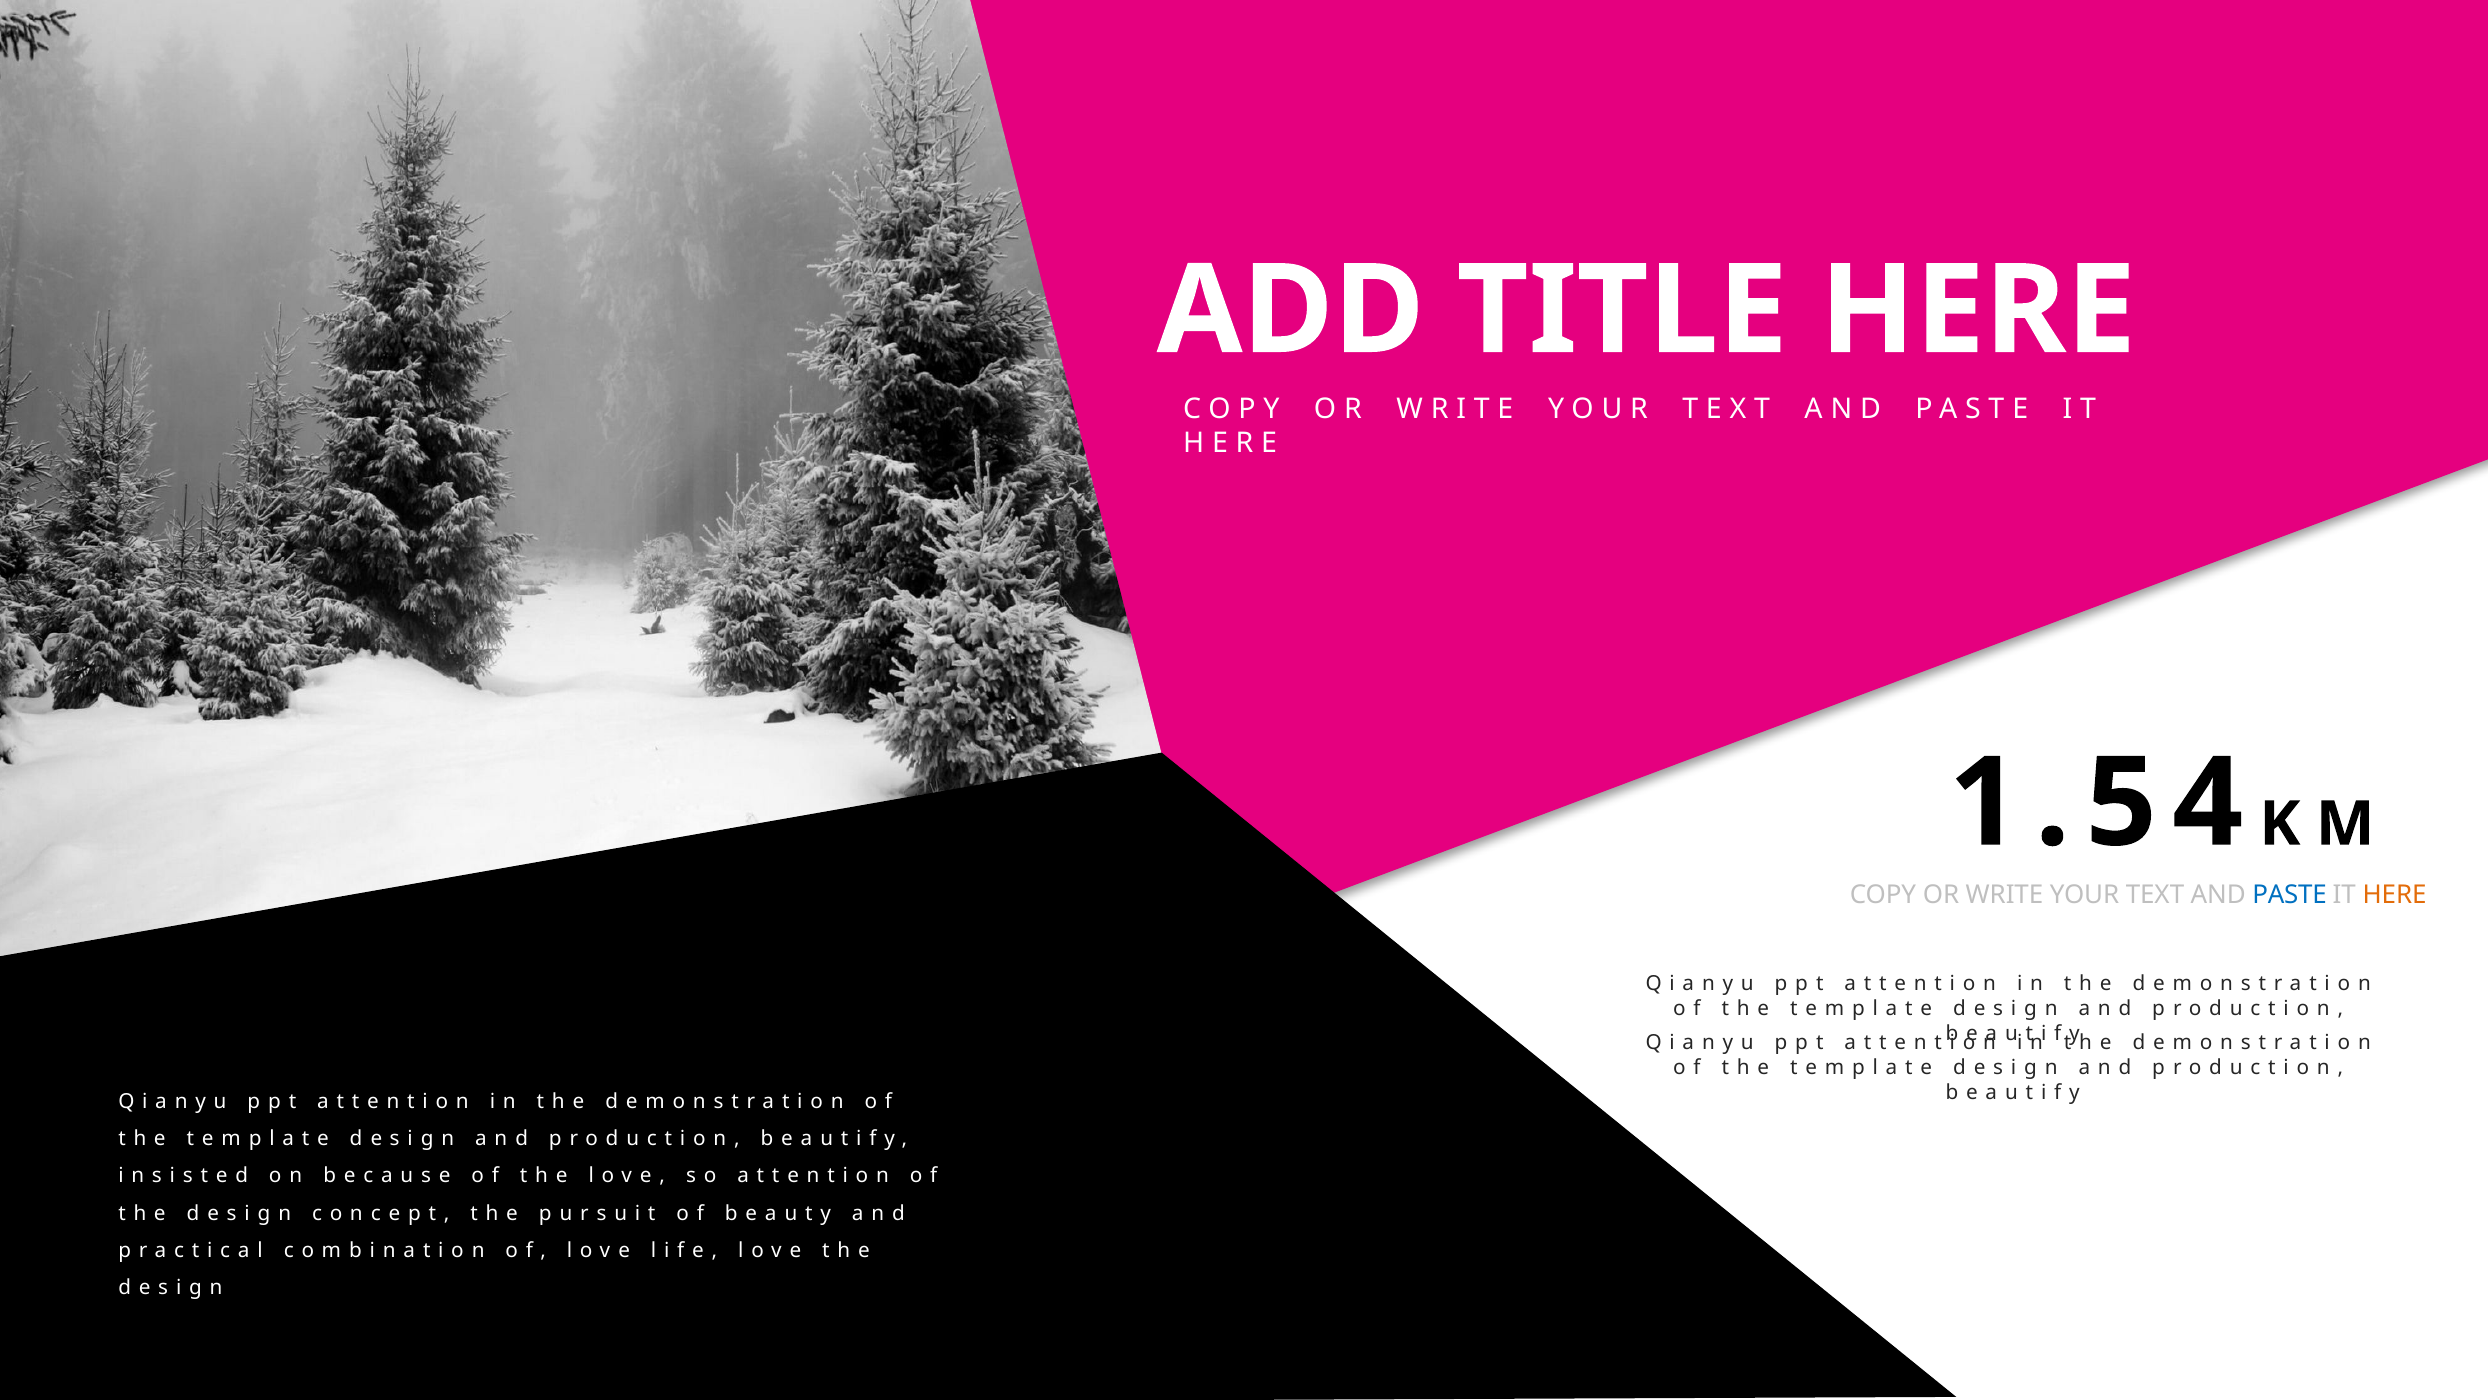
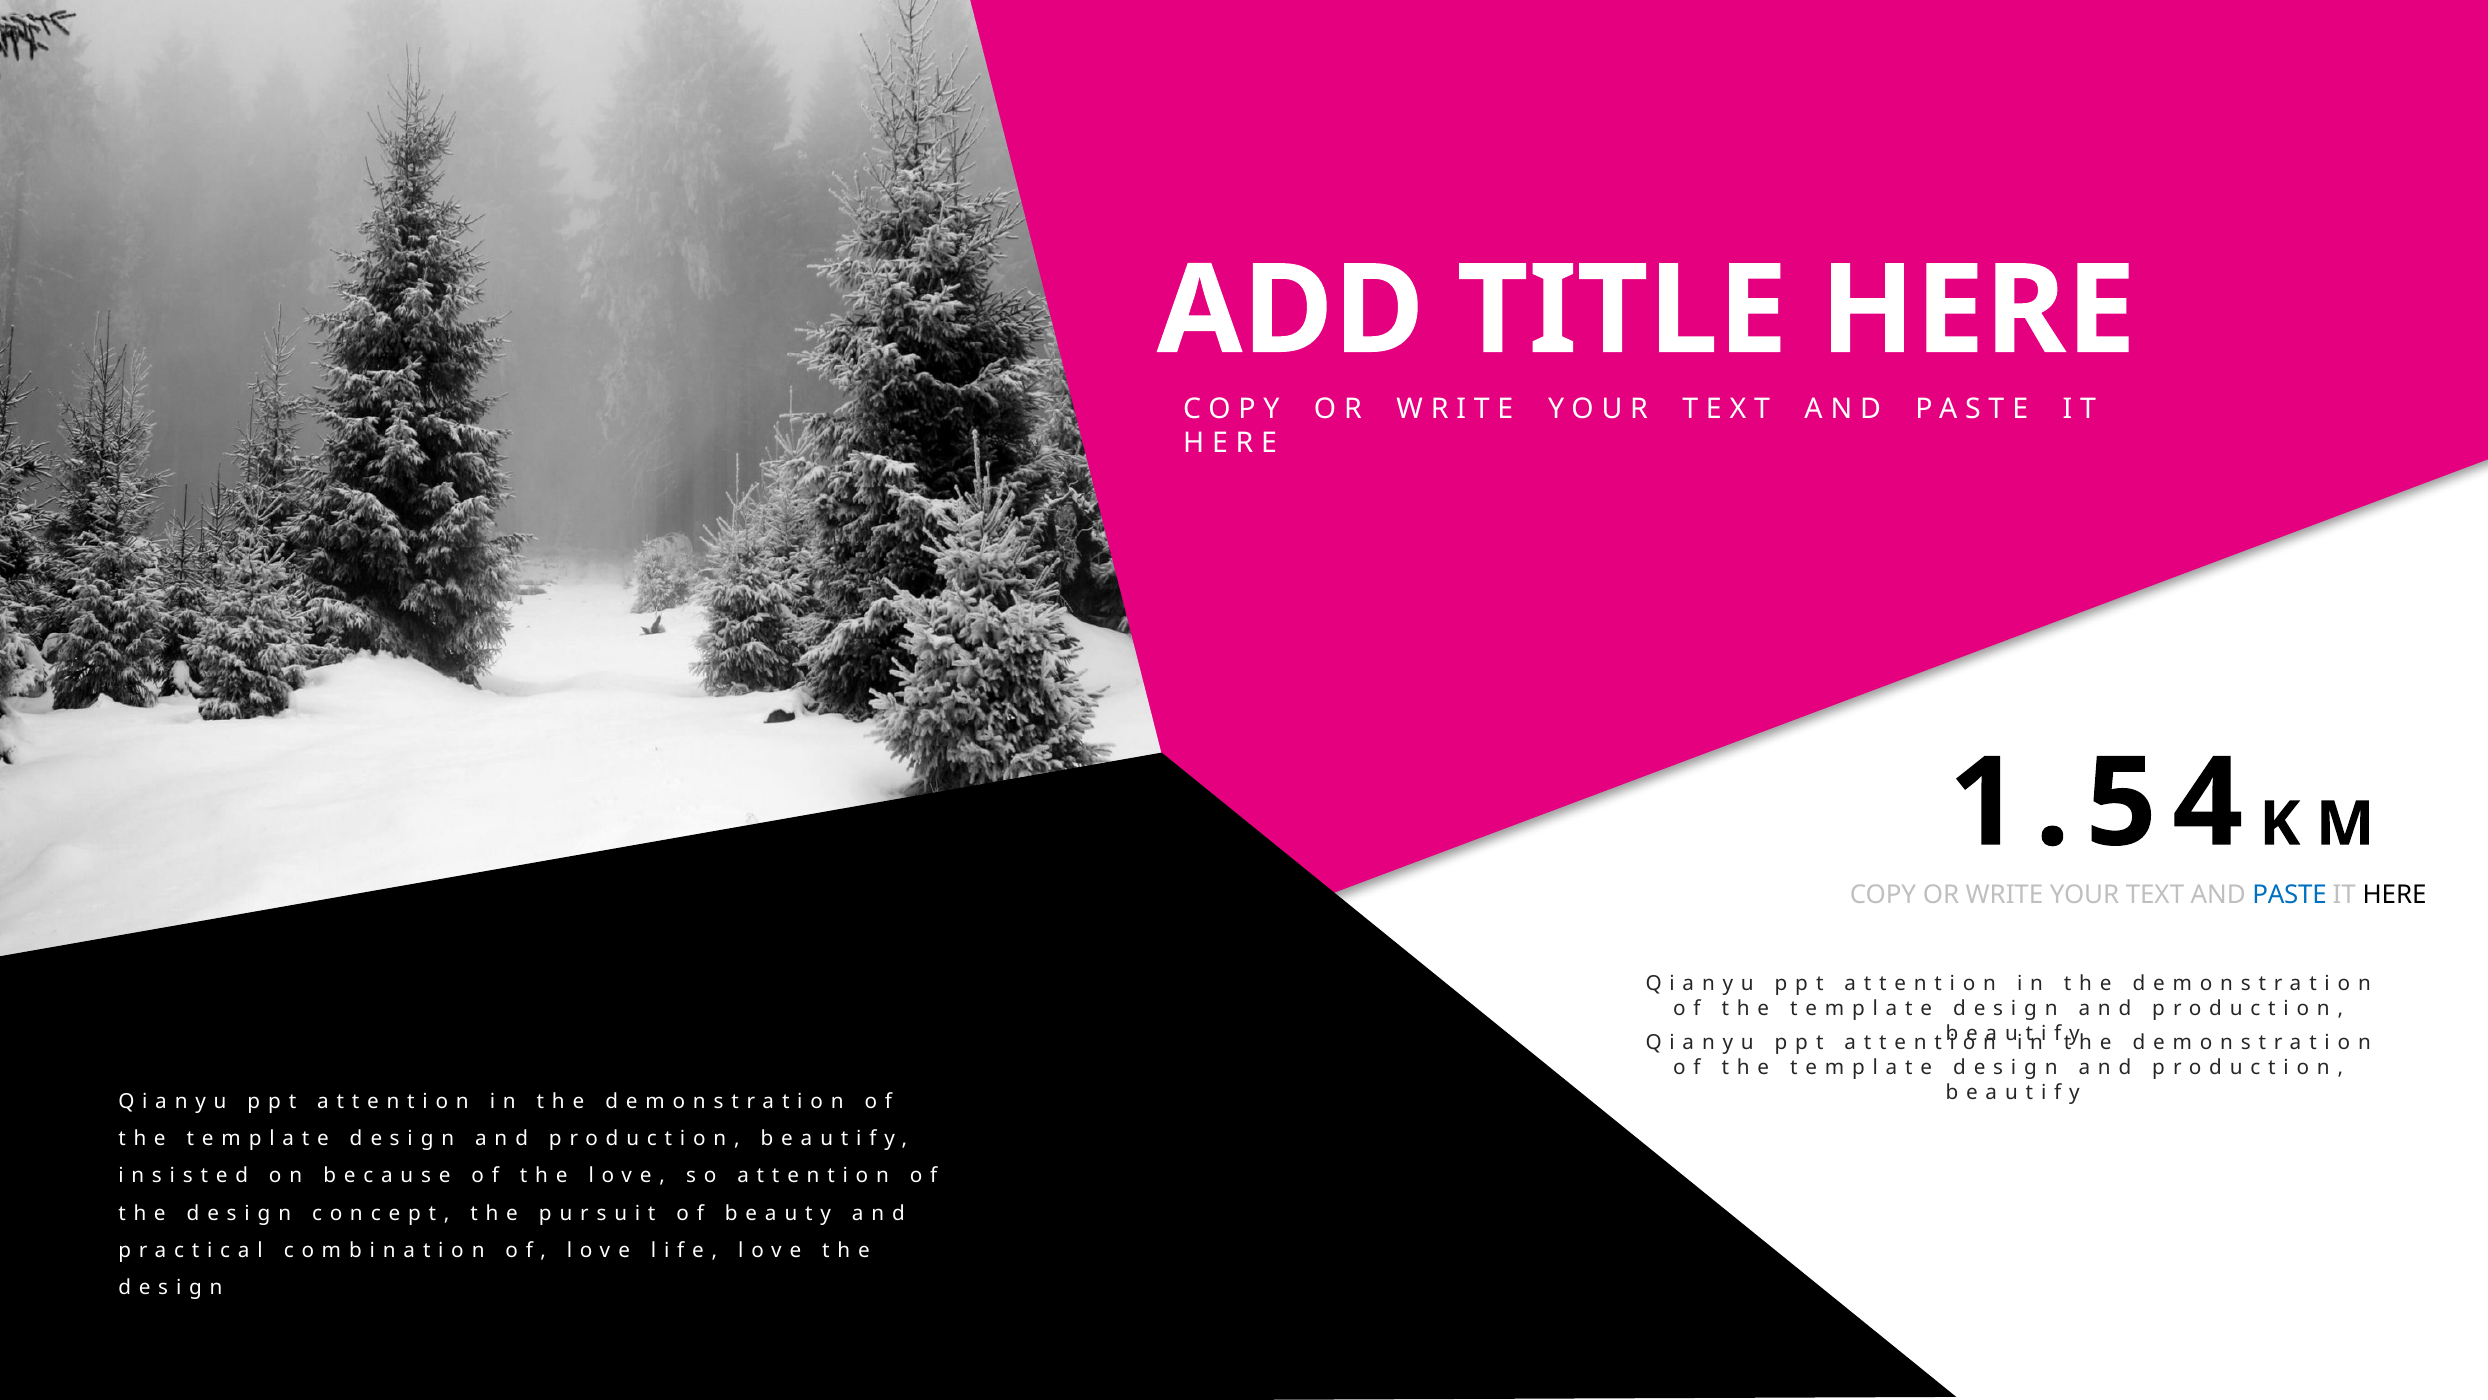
HERE at (2395, 895) colour: orange -> black
